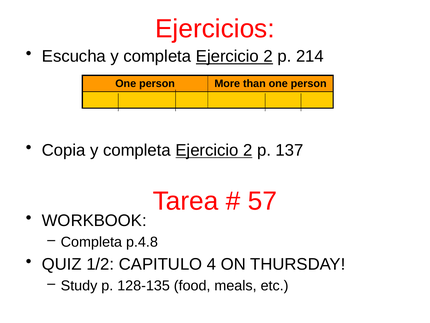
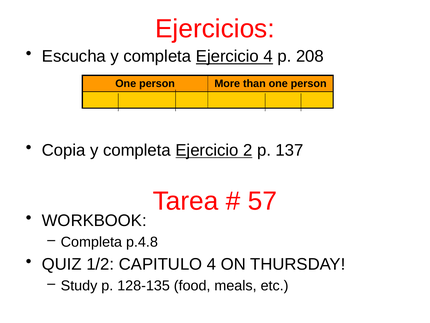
2 at (268, 56): 2 -> 4
214: 214 -> 208
